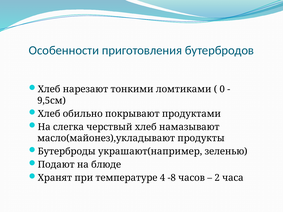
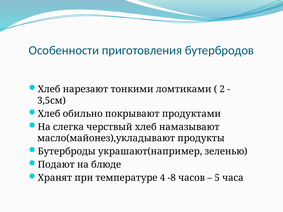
0: 0 -> 2
9,5см: 9,5см -> 3,5см
2: 2 -> 5
